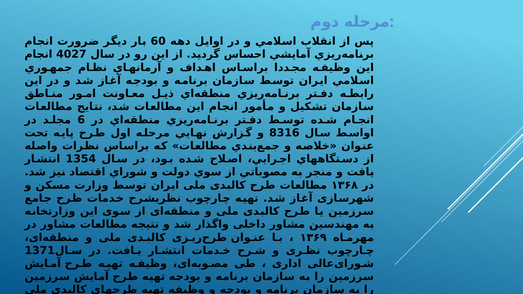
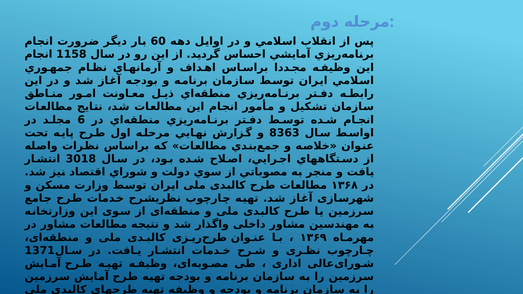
4027: 4027 -> 1158
8316: 8316 -> 8363
1354: 1354 -> 3018
